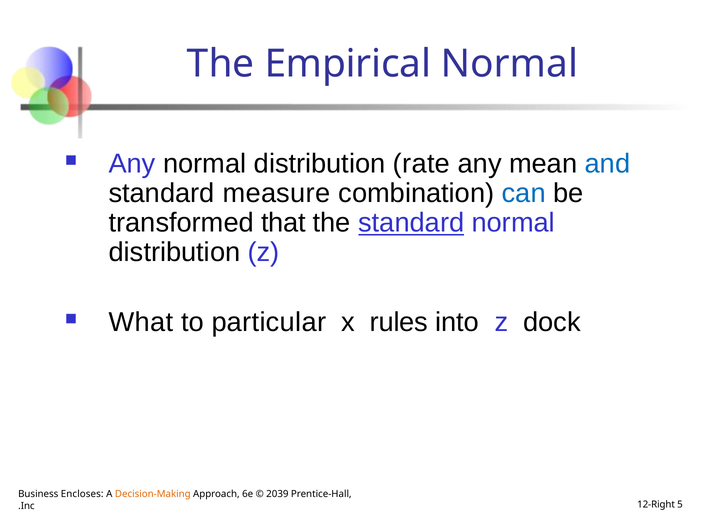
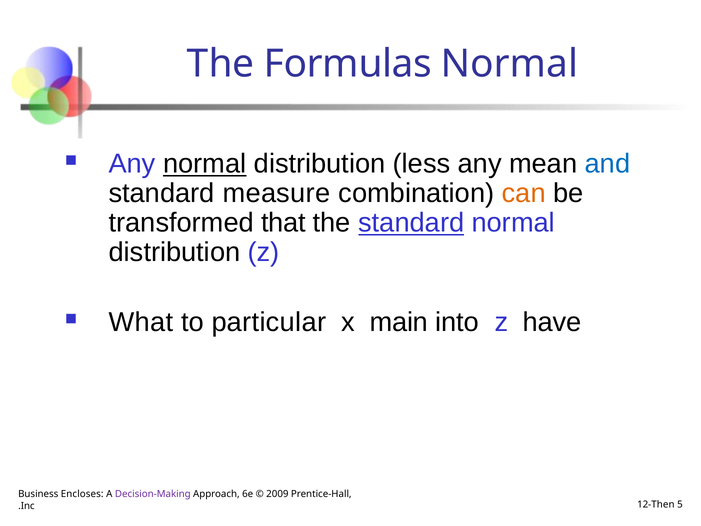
Empirical: Empirical -> Formulas
normal at (205, 164) underline: none -> present
rate: rate -> less
can colour: blue -> orange
rules: rules -> main
dock: dock -> have
Decision-Making colour: orange -> purple
2039: 2039 -> 2009
Right: Right -> Then
